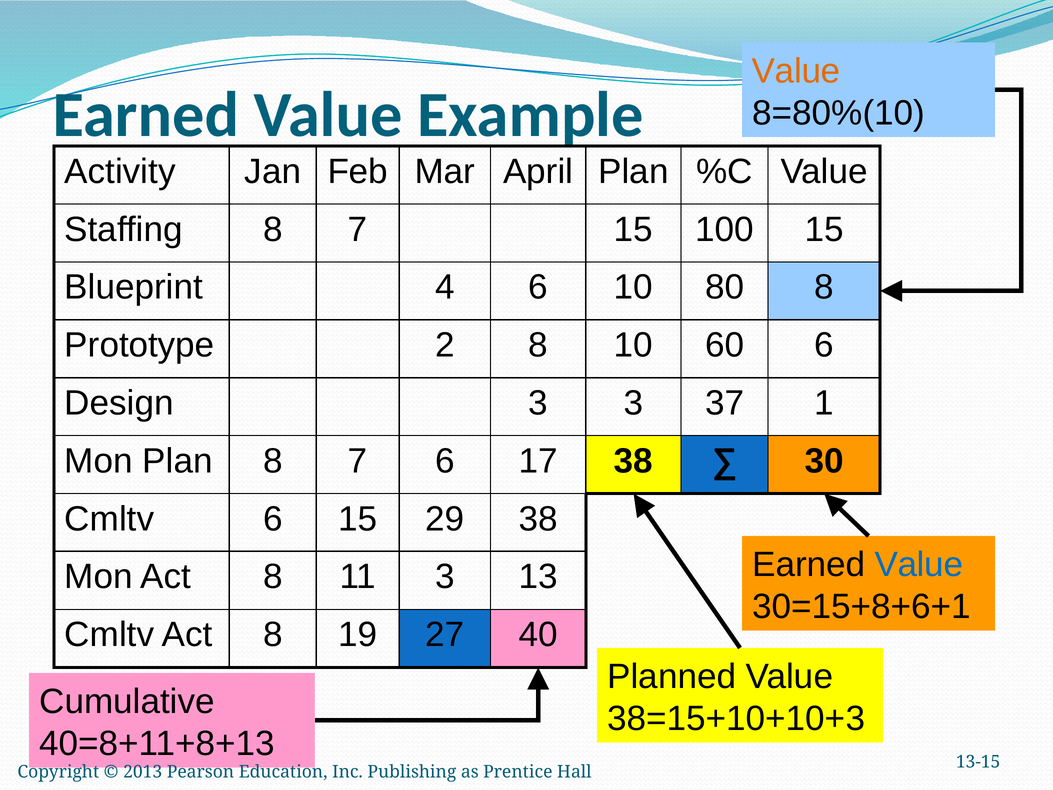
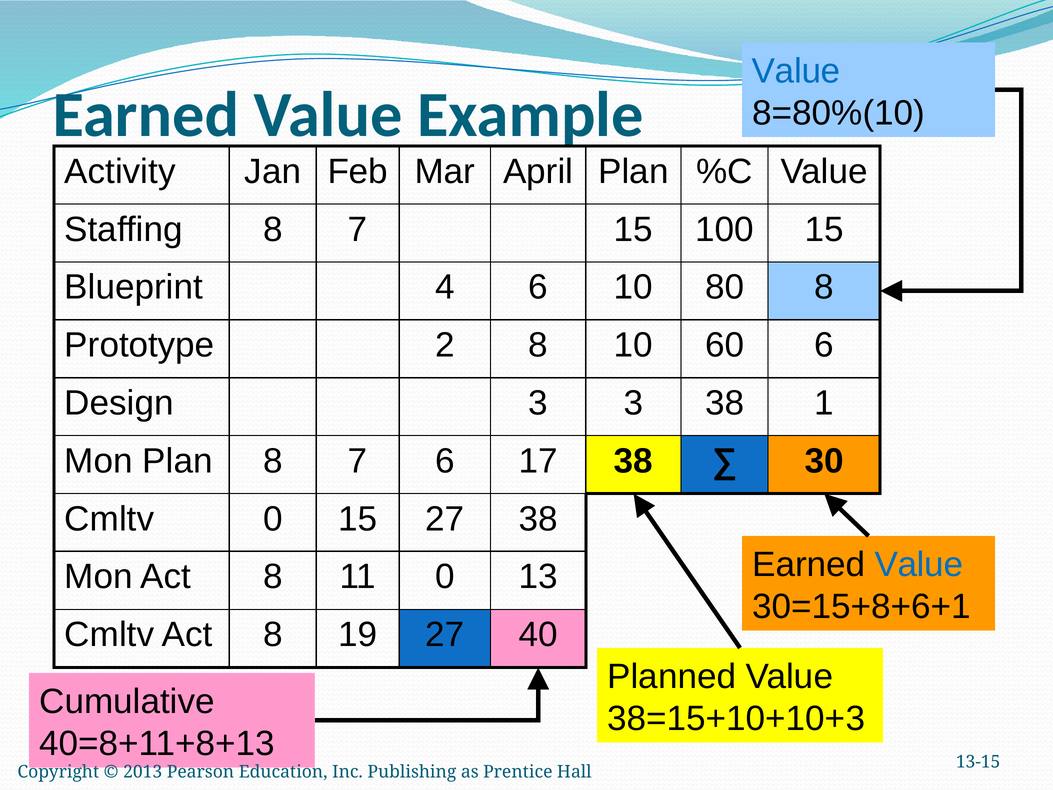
Value at (796, 71) colour: orange -> blue
3 37: 37 -> 38
Cmltv 6: 6 -> 0
15 29: 29 -> 27
11 3: 3 -> 0
